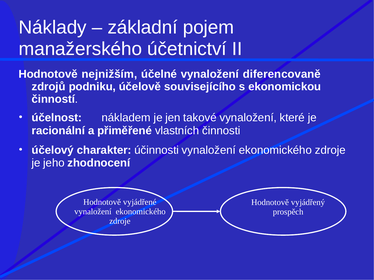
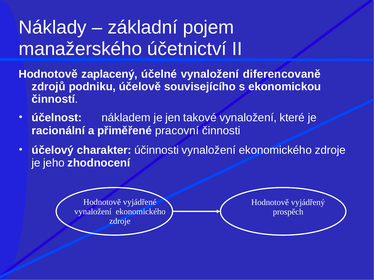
nejnižším: nejnižším -> zaplacený
vlastních: vlastních -> pracovní
